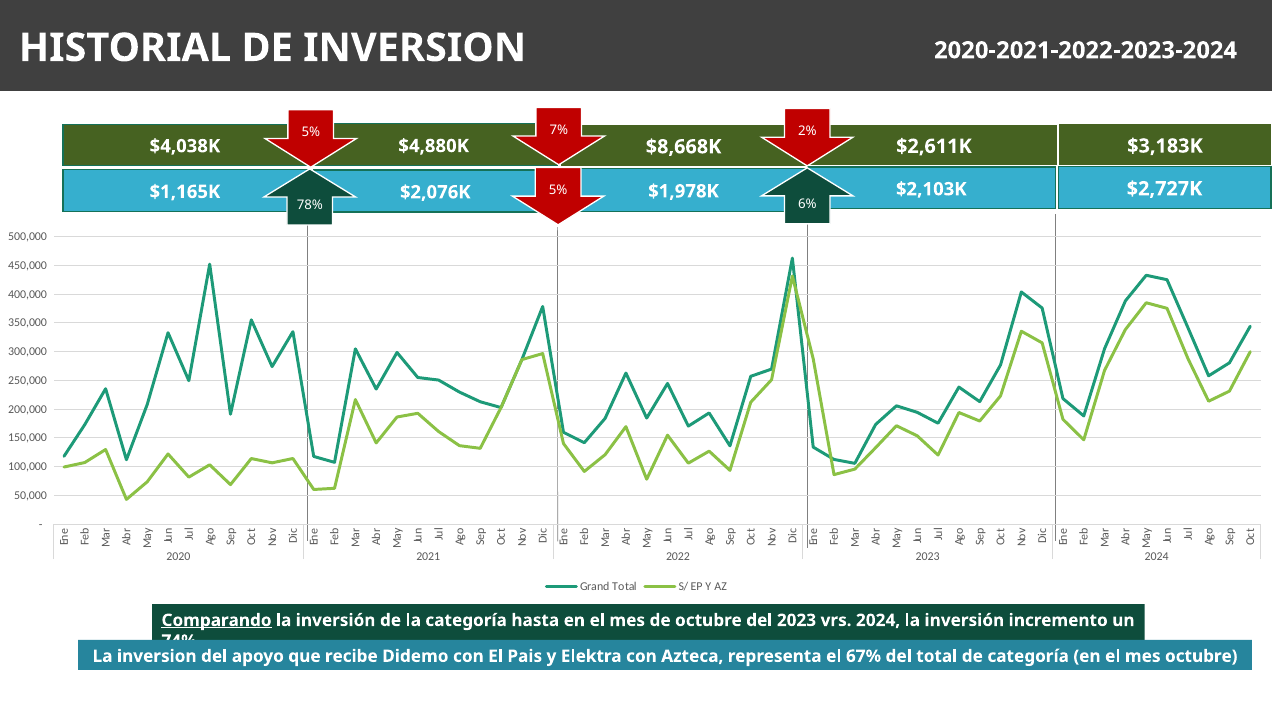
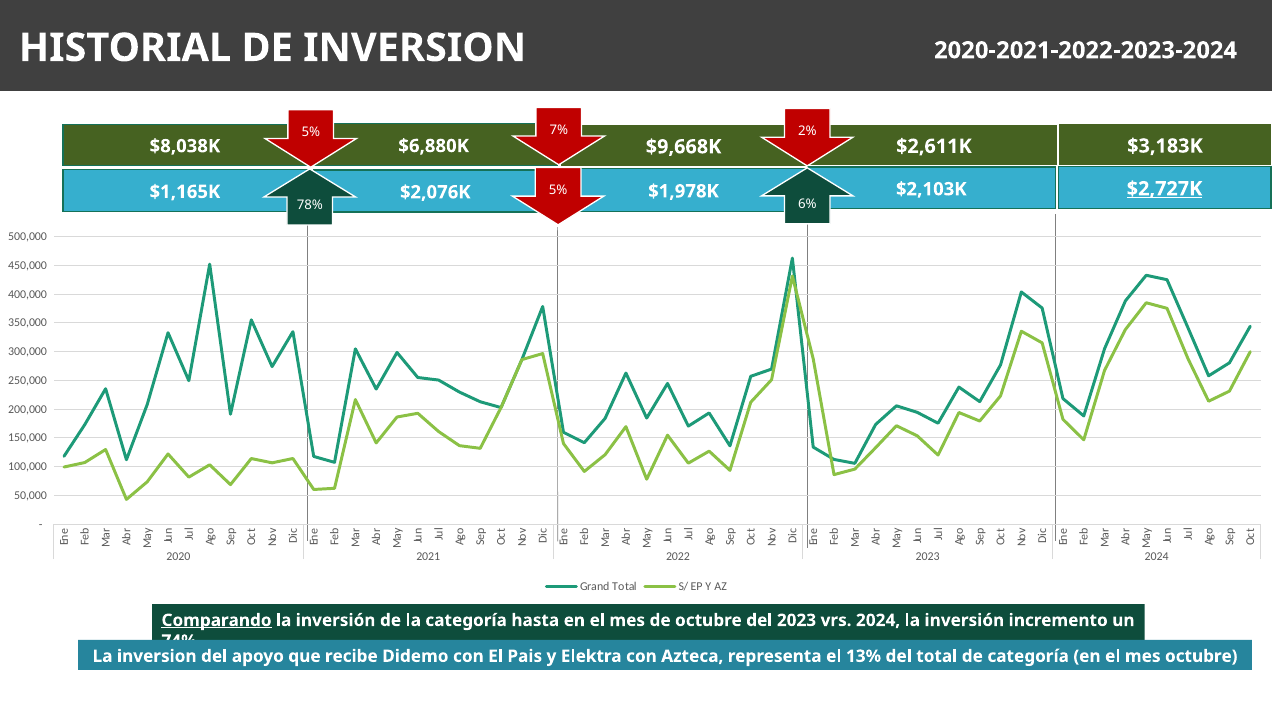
$4,880K: $4,880K -> $6,880K
$4,038K: $4,038K -> $8,038K
$8,668K: $8,668K -> $9,668K
$2,727K underline: none -> present
67%: 67% -> 13%
